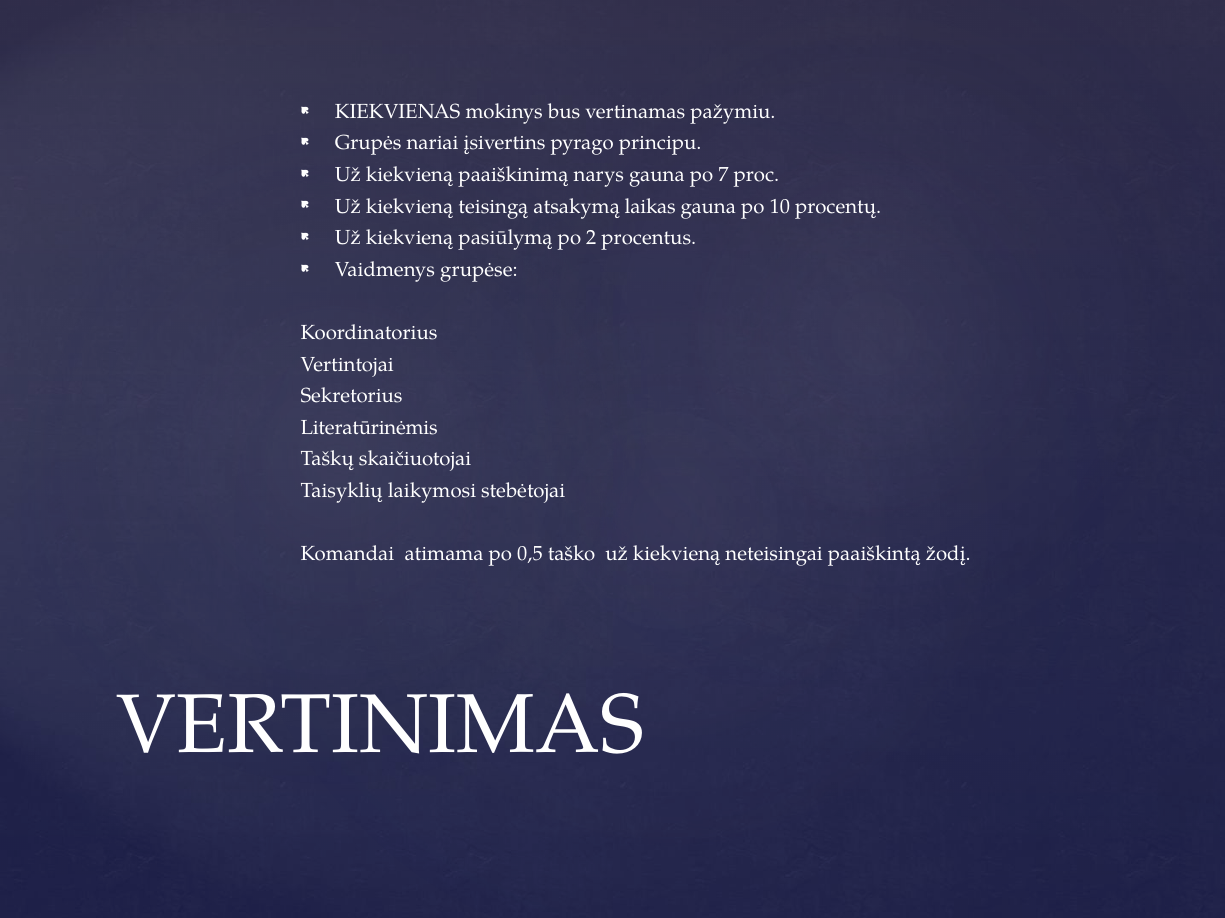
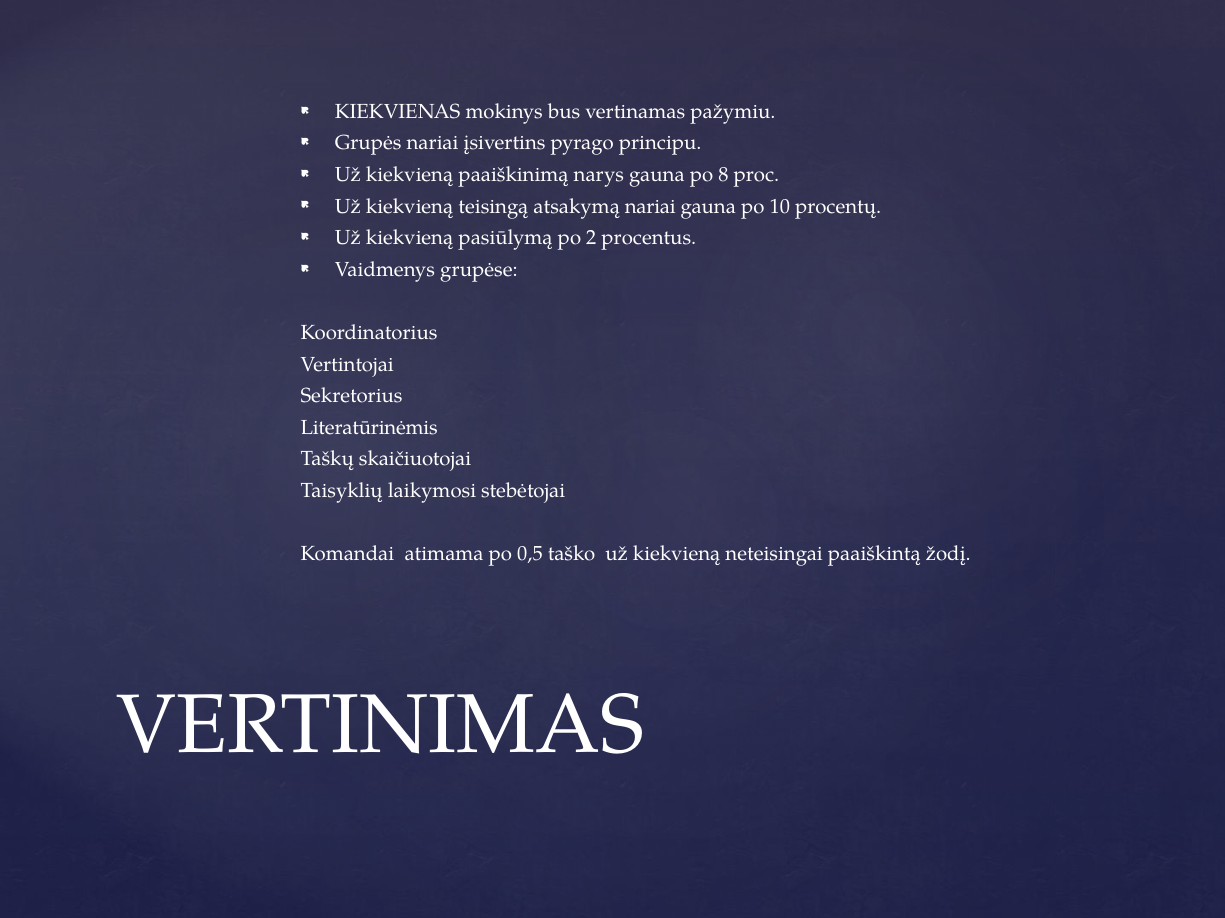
7: 7 -> 8
atsakymą laikas: laikas -> nariai
